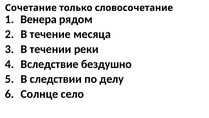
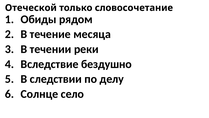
Сочетание: Сочетание -> Отеческой
Венера: Венера -> Обиды
